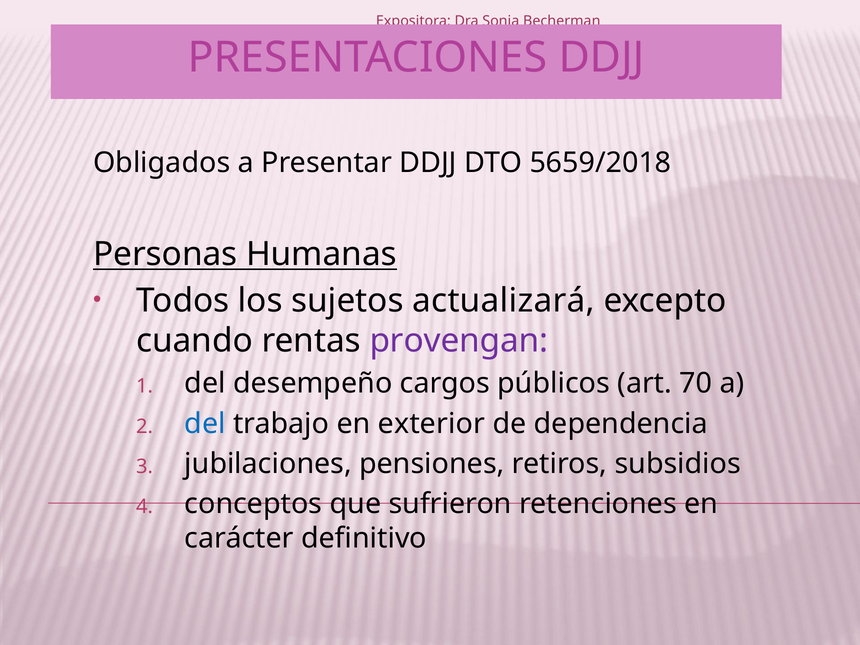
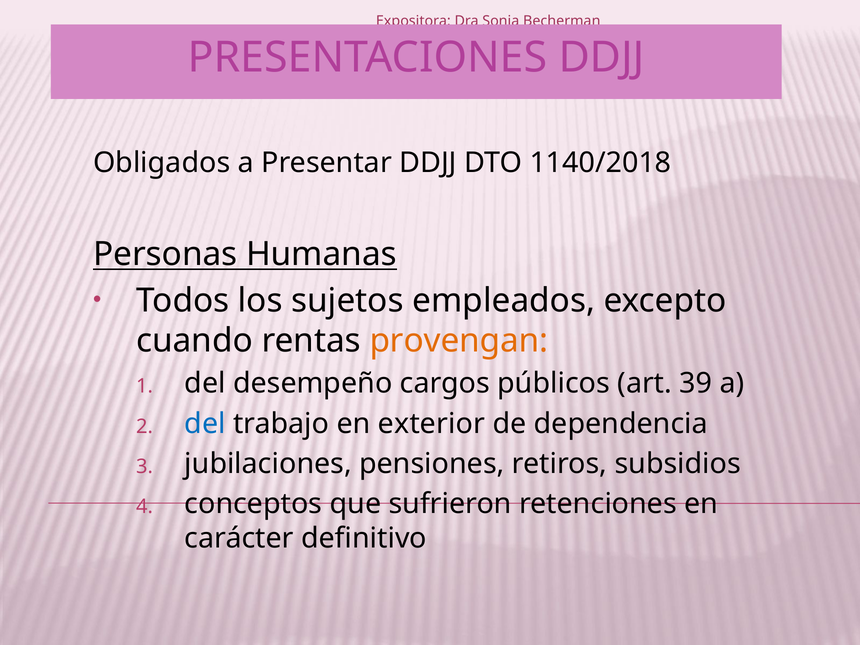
5659/2018: 5659/2018 -> 1140/2018
actualizará: actualizará -> empleados
provengan colour: purple -> orange
70: 70 -> 39
